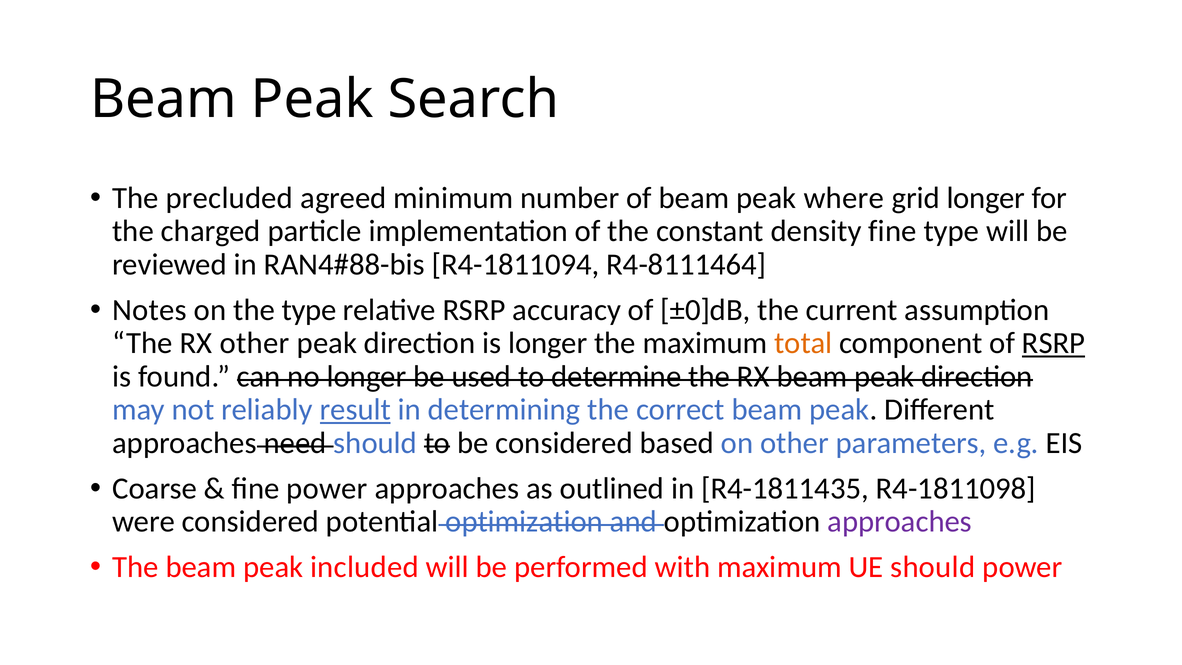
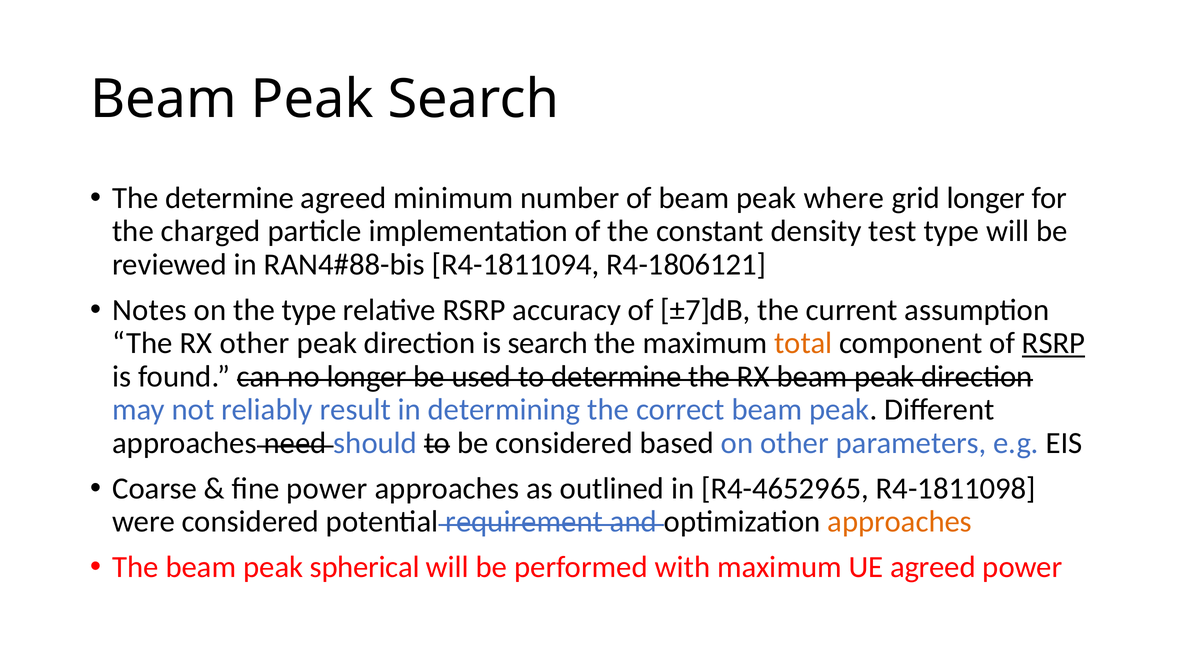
The precluded: precluded -> determine
density fine: fine -> test
R4-8111464: R4-8111464 -> R4-1806121
±0]dB: ±0]dB -> ±7]dB
is longer: longer -> search
result underline: present -> none
R4-1811435: R4-1811435 -> R4-4652965
potential optimization: optimization -> requirement
approaches at (900, 522) colour: purple -> orange
included: included -> spherical
UE should: should -> agreed
